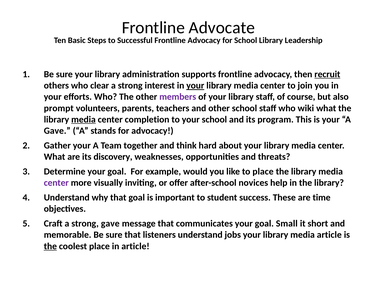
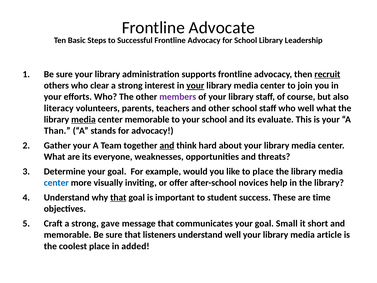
prompt: prompt -> literacy
who wiki: wiki -> well
center completion: completion -> memorable
program: program -> evaluate
Gave at (57, 131): Gave -> Than
and at (167, 145) underline: none -> present
discovery: discovery -> everyone
center at (56, 183) colour: purple -> blue
that at (118, 197) underline: none -> present
understand jobs: jobs -> well
the at (50, 246) underline: present -> none
in article: article -> added
